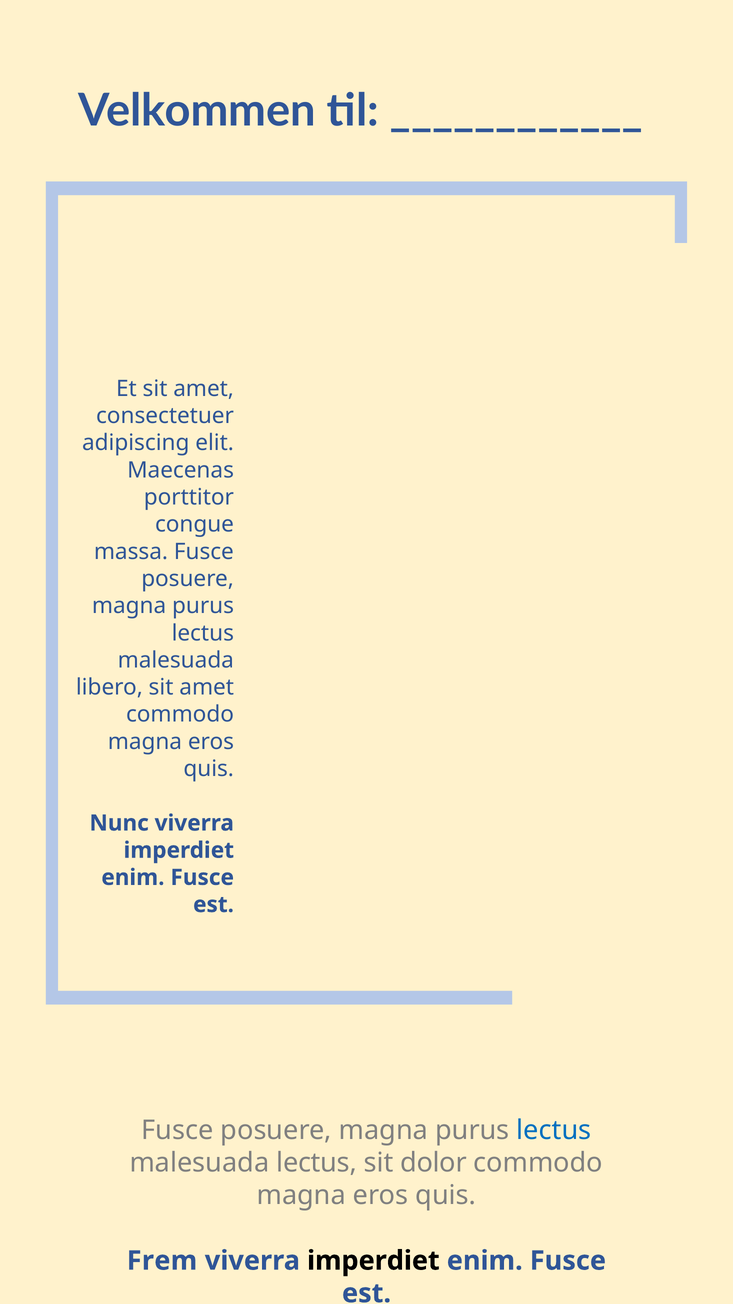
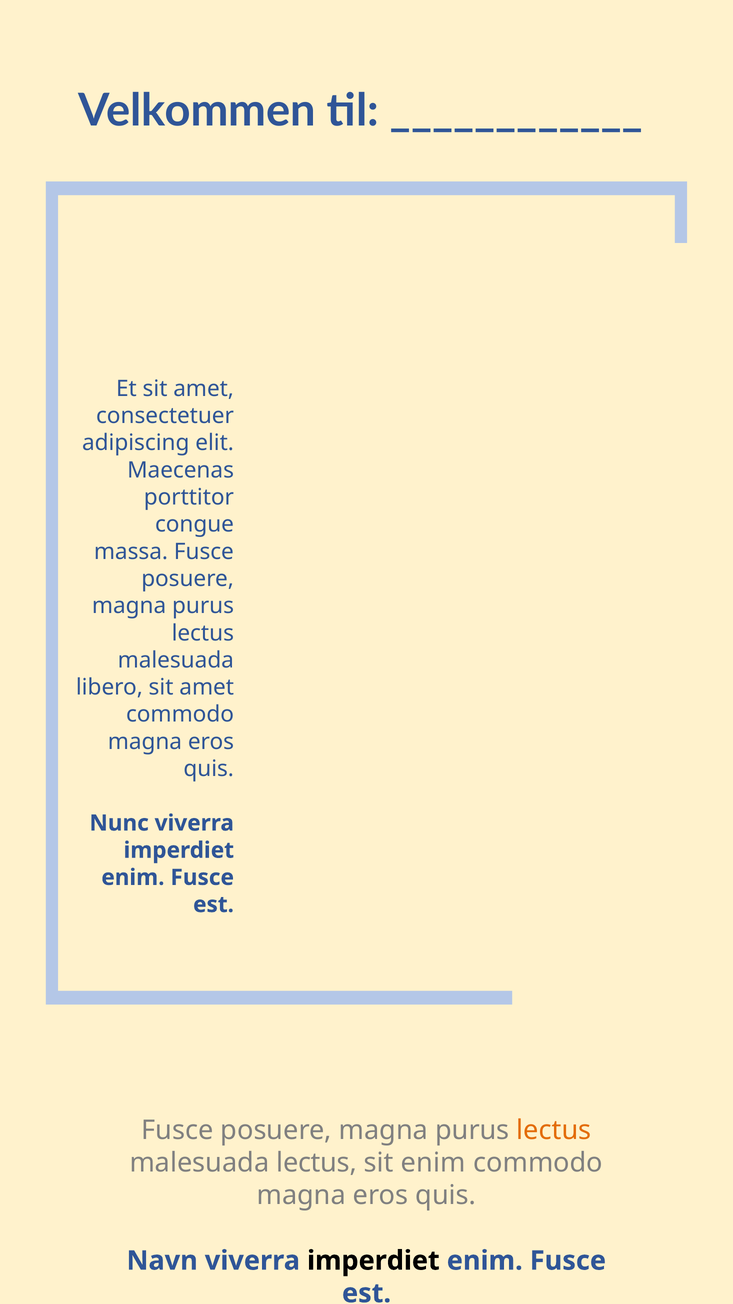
lectus at (554, 1129) colour: blue -> orange
sit dolor: dolor -> enim
Frem: Frem -> Navn
